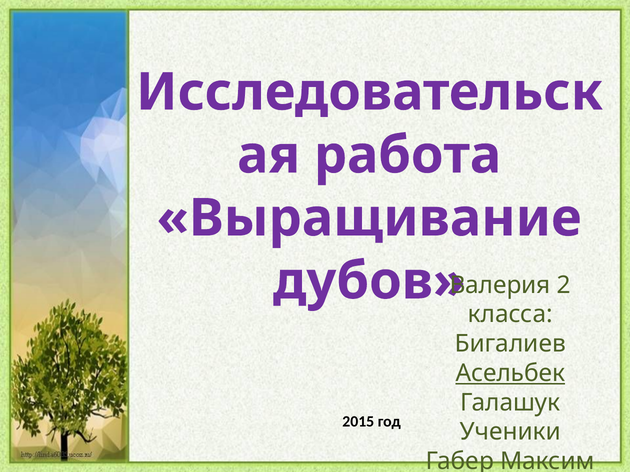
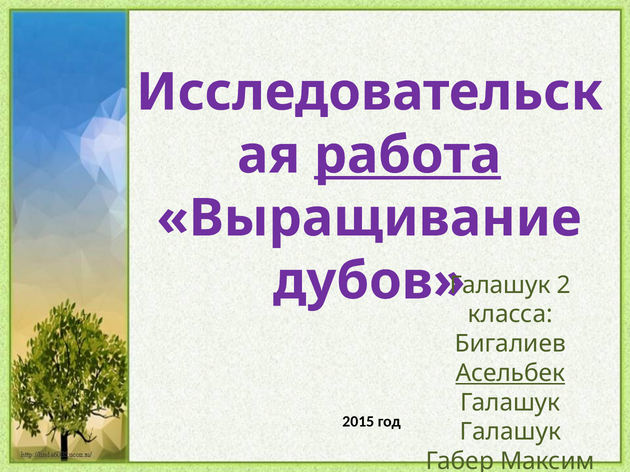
работа underline: none -> present
Валерия at (500, 285): Валерия -> Галашук
Ученики at (510, 432): Ученики -> Галашук
